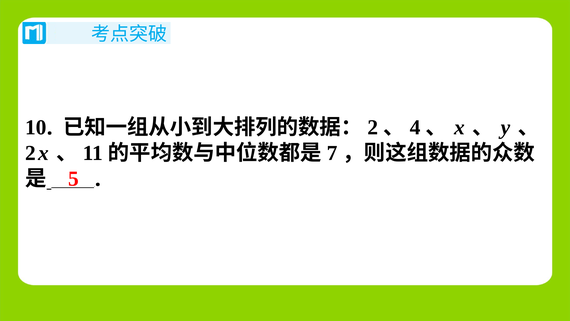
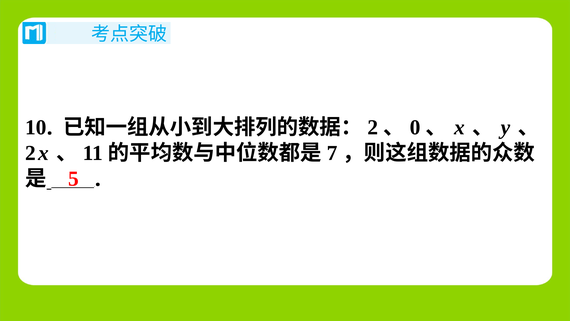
4: 4 -> 0
